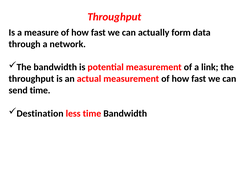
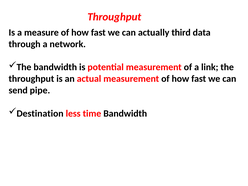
form: form -> third
send time: time -> pipe
